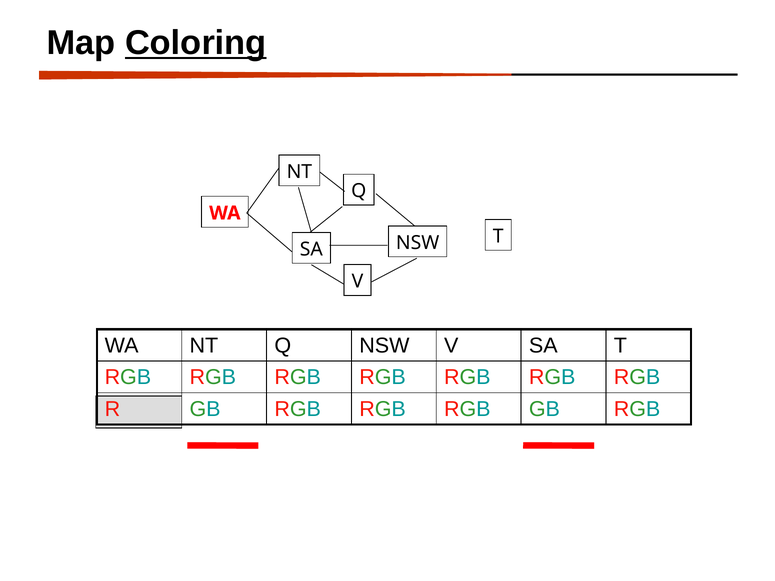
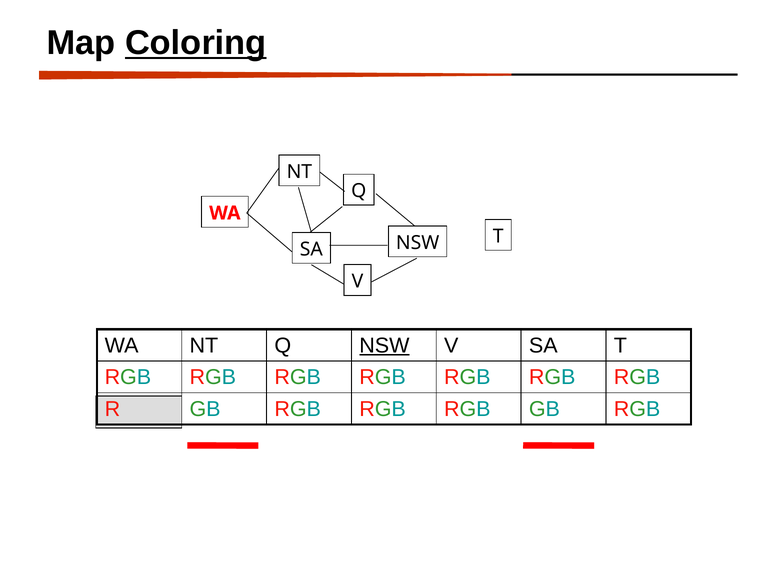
NSW at (384, 346) underline: none -> present
